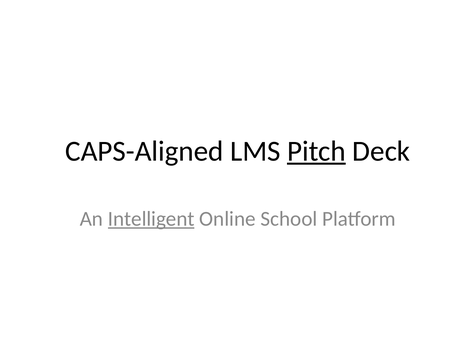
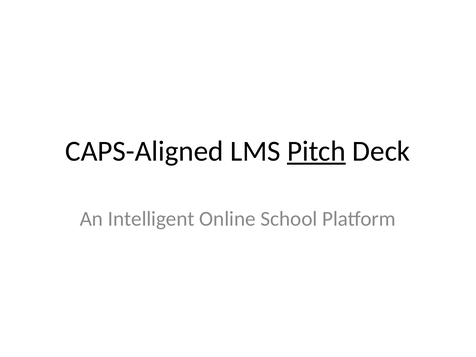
Intelligent underline: present -> none
